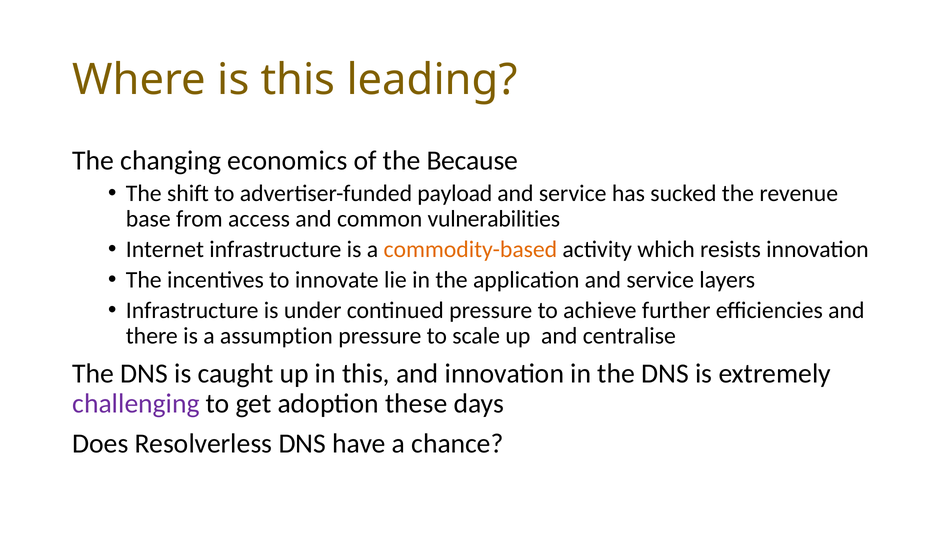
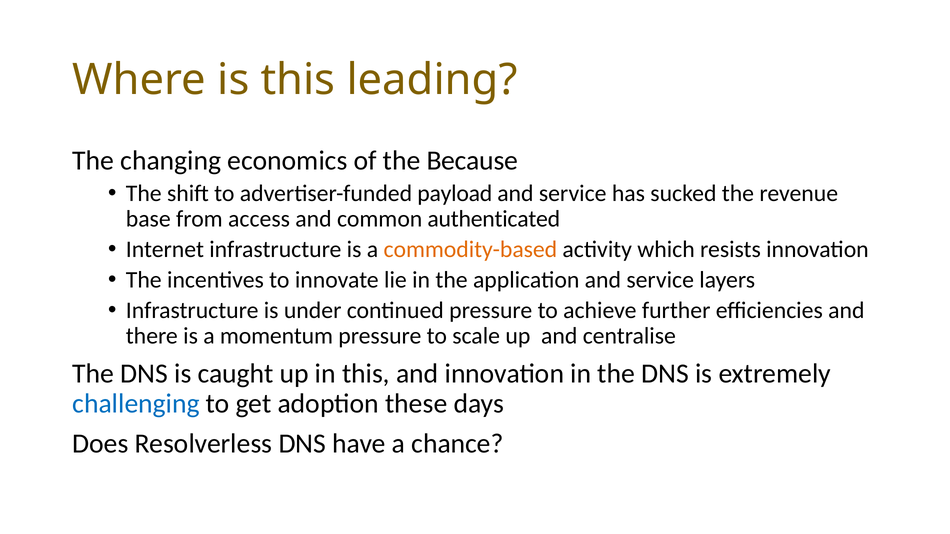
vulnerabilities: vulnerabilities -> authenticated
assumption: assumption -> momentum
challenging colour: purple -> blue
